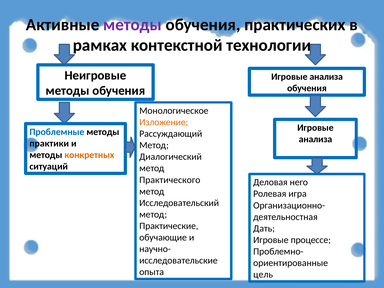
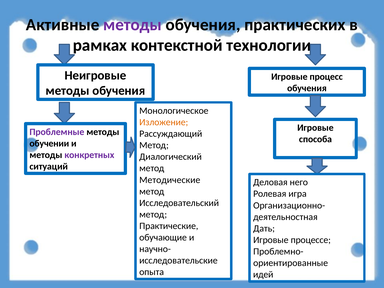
анализа at (326, 77): анализа -> процесс
Проблемные colour: blue -> purple
анализа at (315, 139): анализа -> способа
практики: практики -> обучении
конкретных colour: orange -> purple
Практического: Практического -> Методические
цель: цель -> идей
